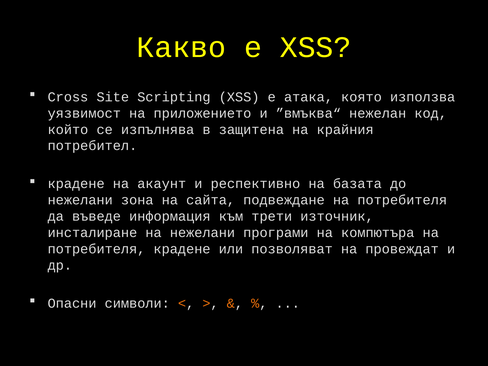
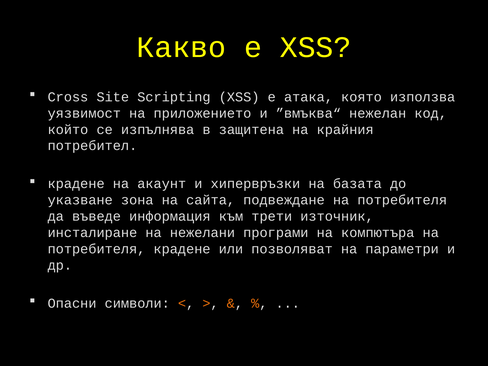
респективно: респективно -> хипервръзки
нежелани at (80, 200): нежелани -> указване
провеждат: провеждат -> параметри
